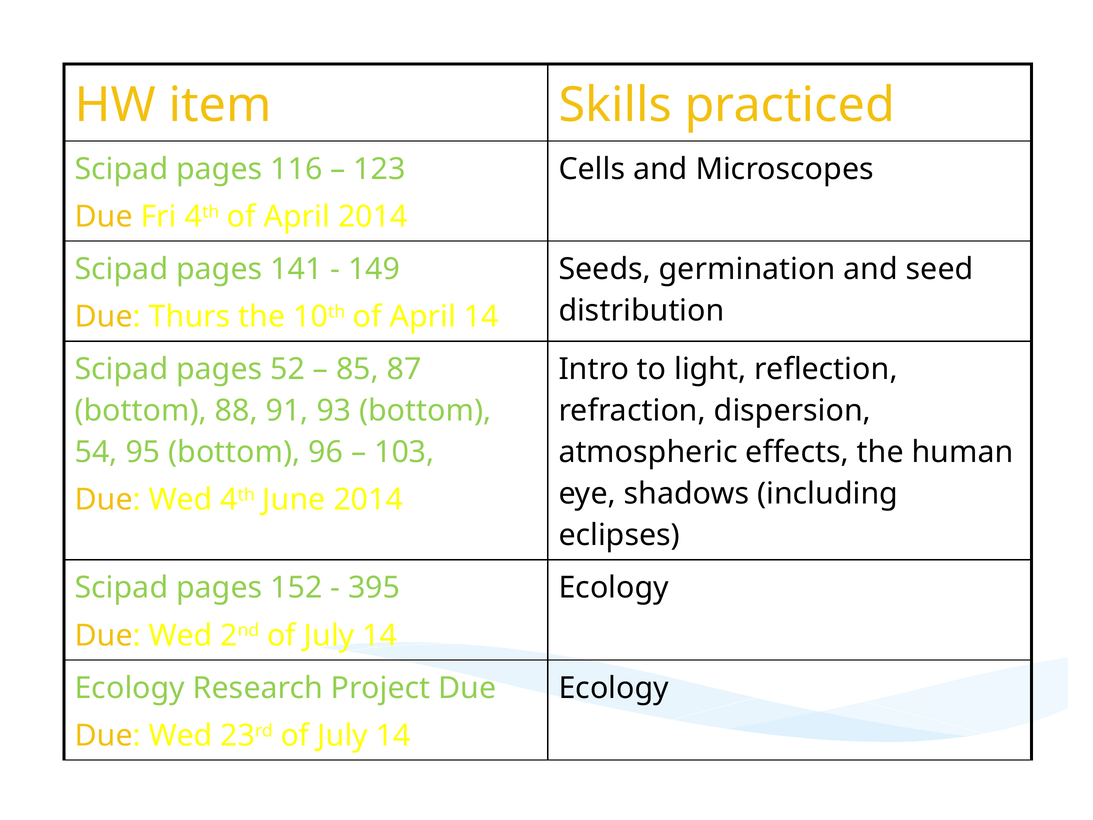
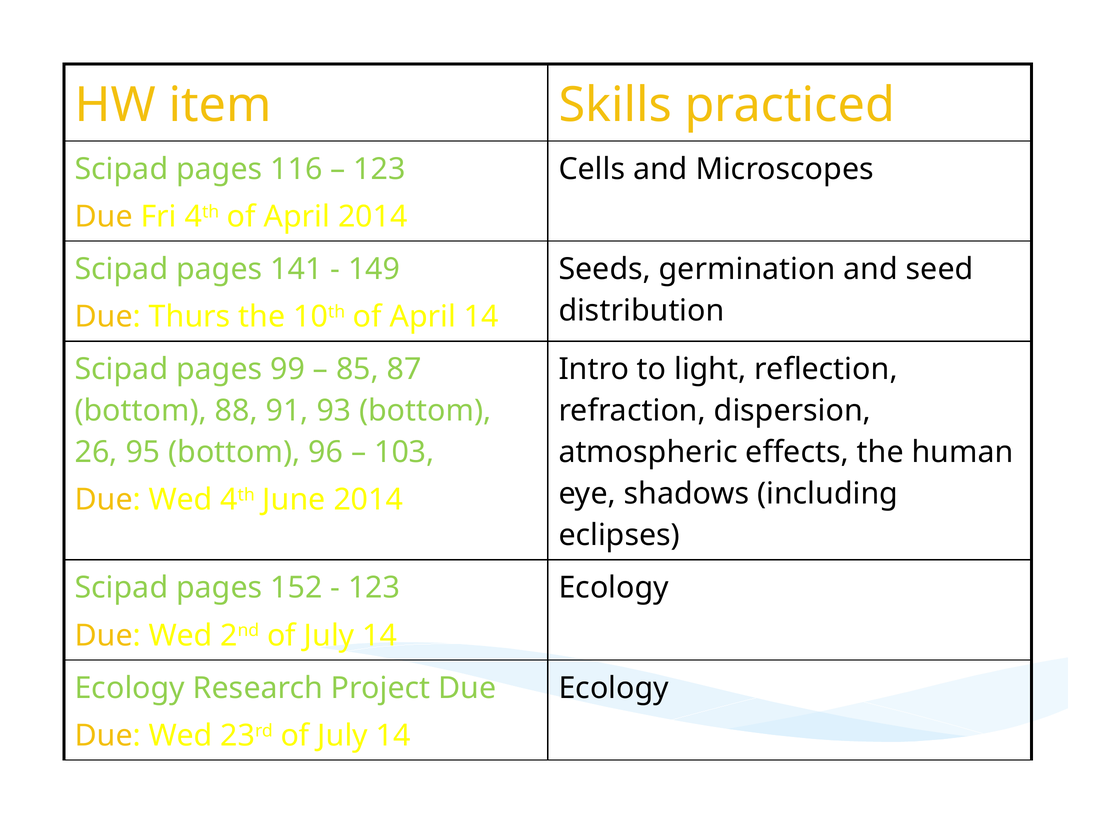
52: 52 -> 99
54: 54 -> 26
395 at (374, 588): 395 -> 123
